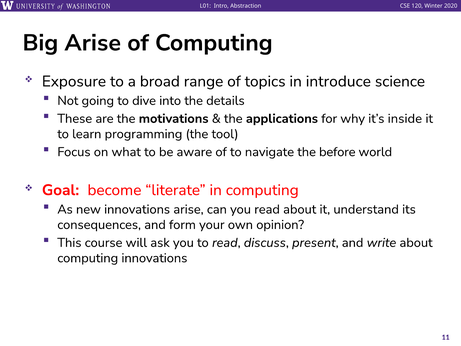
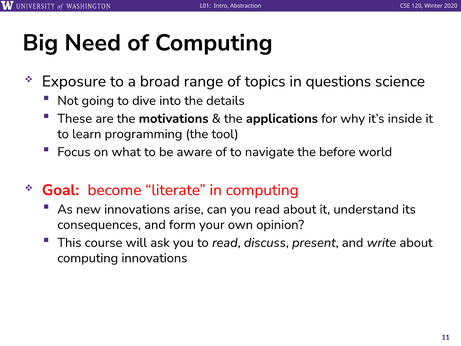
Big Arise: Arise -> Need
introduce: introduce -> questions
